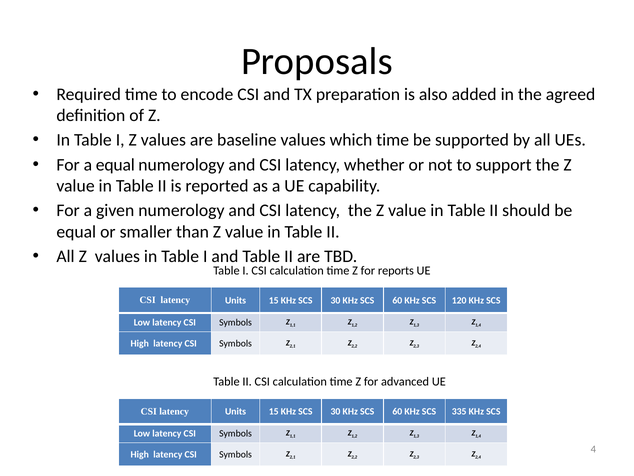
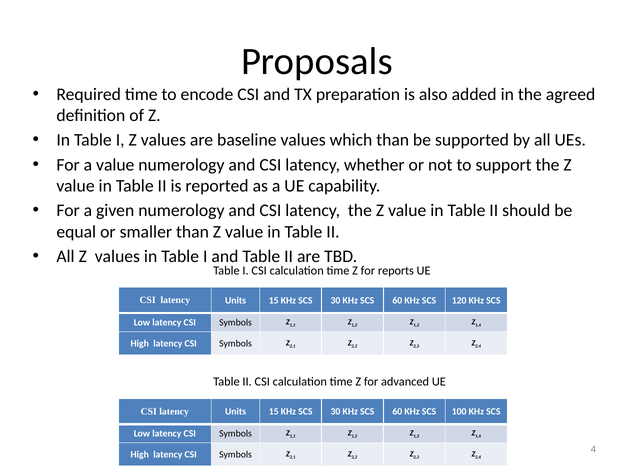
which time: time -> than
a equal: equal -> value
335: 335 -> 100
